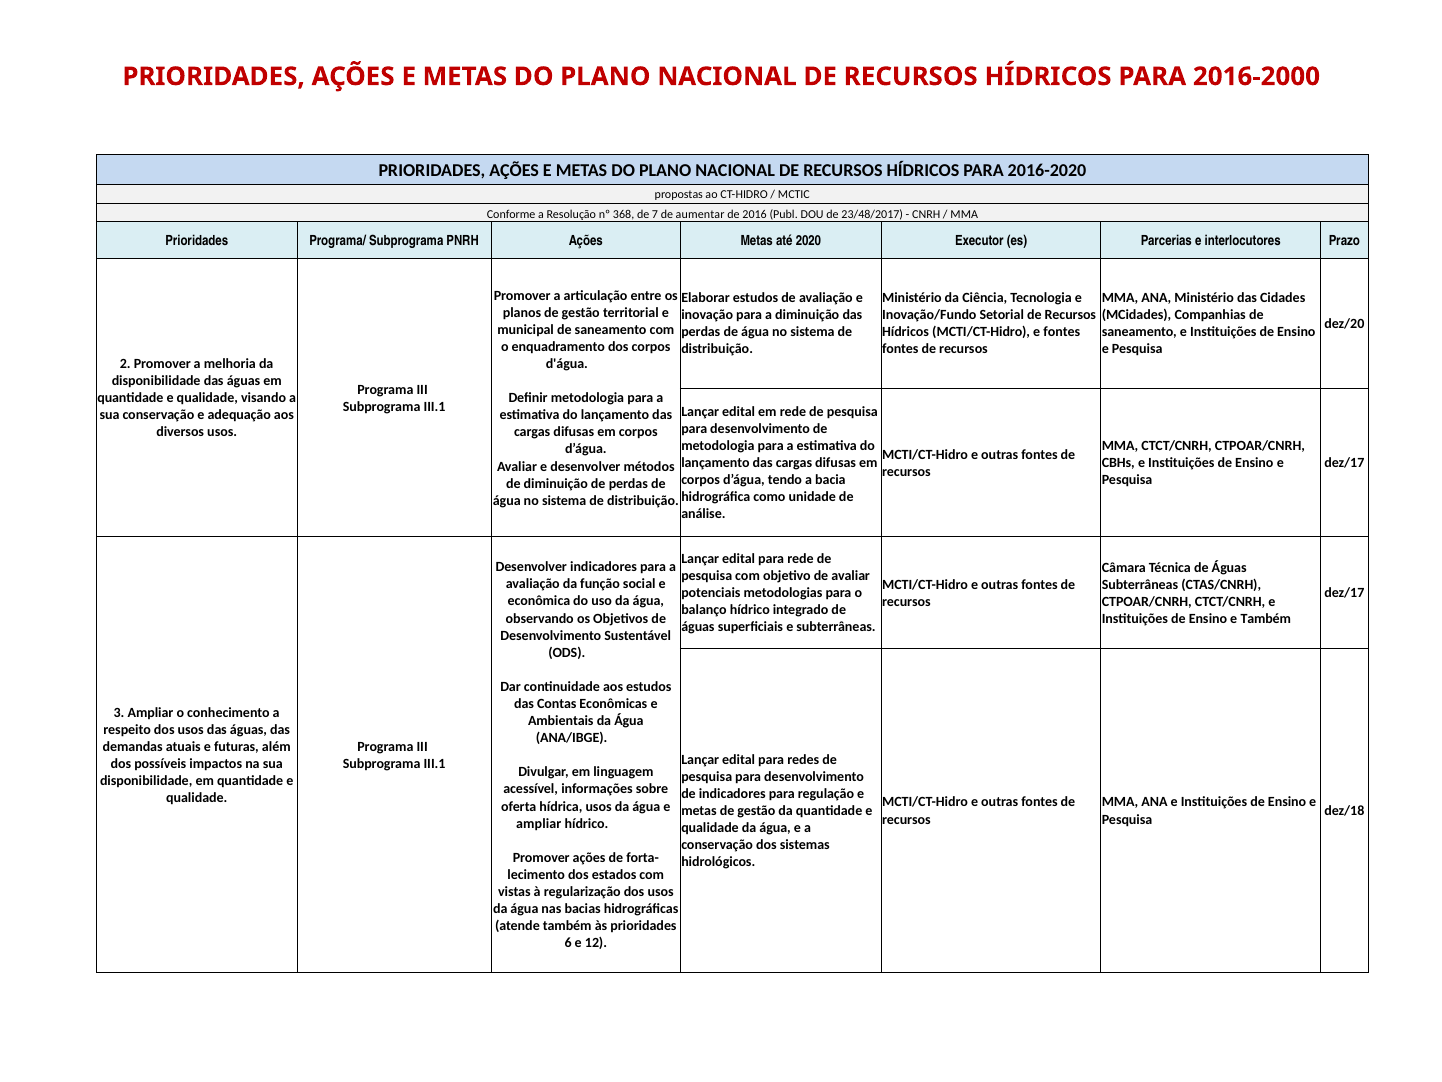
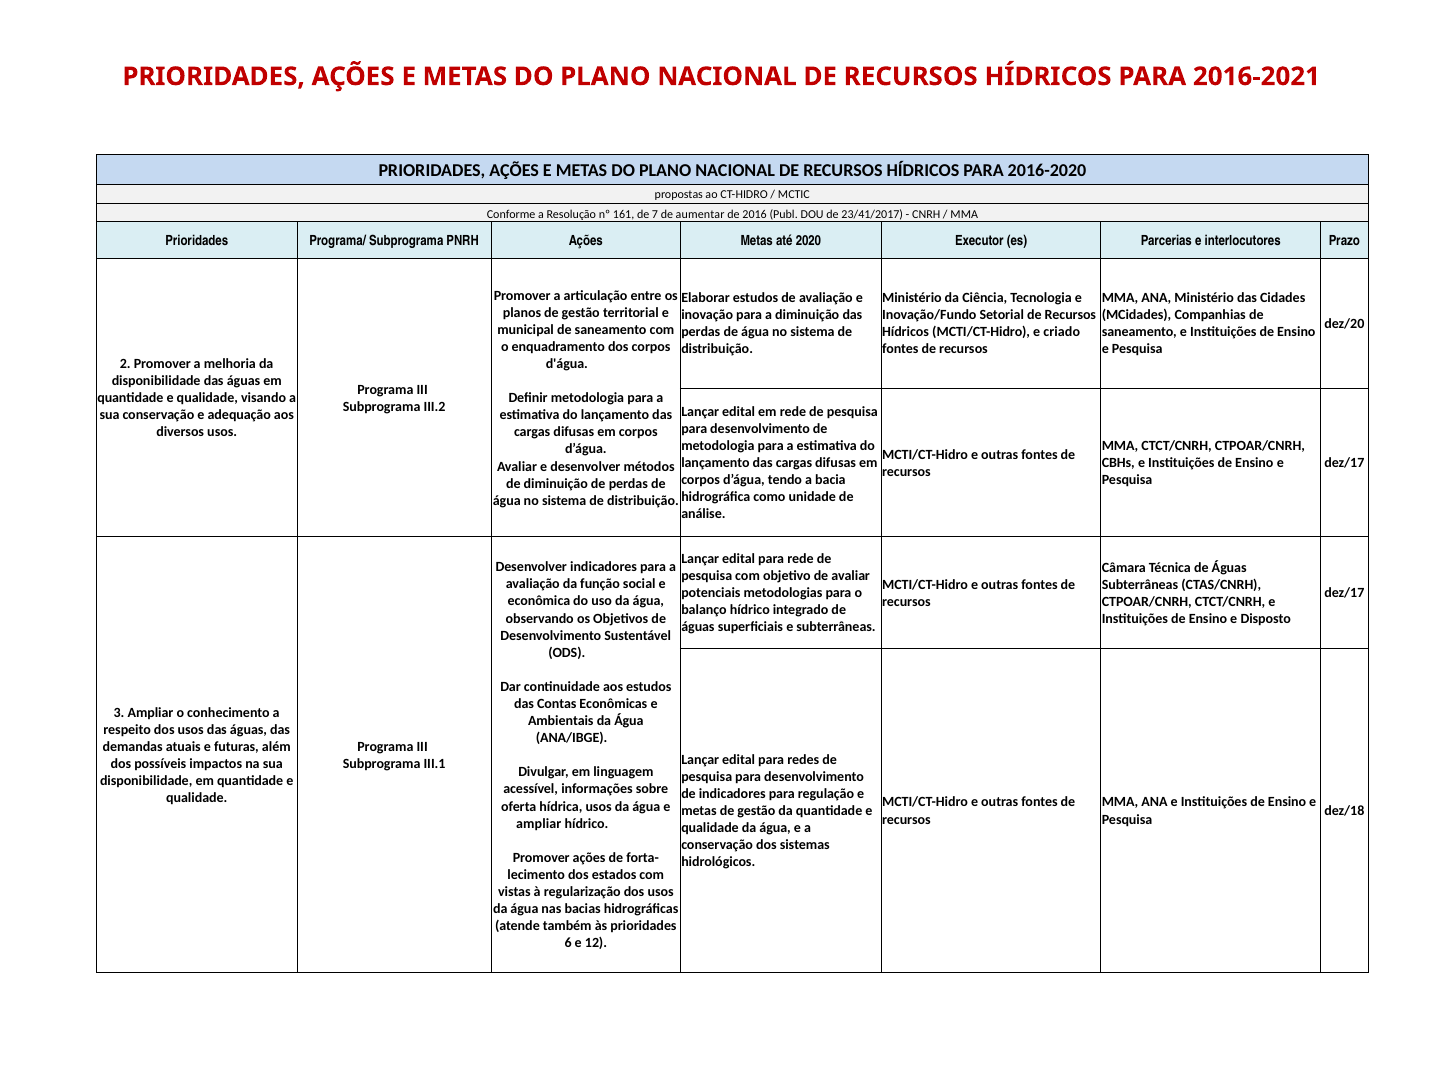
2016-2000: 2016-2000 -> 2016-2021
368: 368 -> 161
23/48/2017: 23/48/2017 -> 23/41/2017
e fontes: fontes -> criado
III.1 at (435, 406): III.1 -> III.2
e Também: Também -> Disposto
